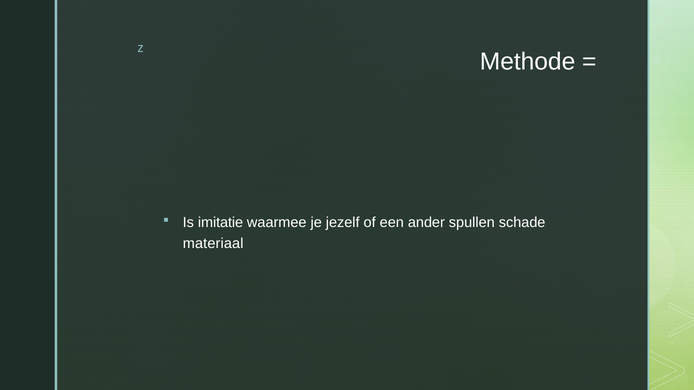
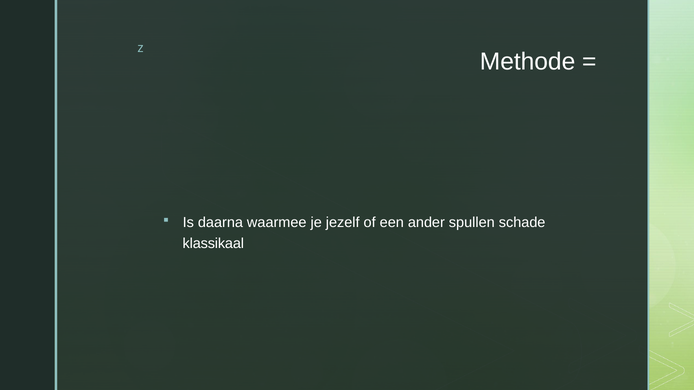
imitatie: imitatie -> daarna
materiaal: materiaal -> klassikaal
